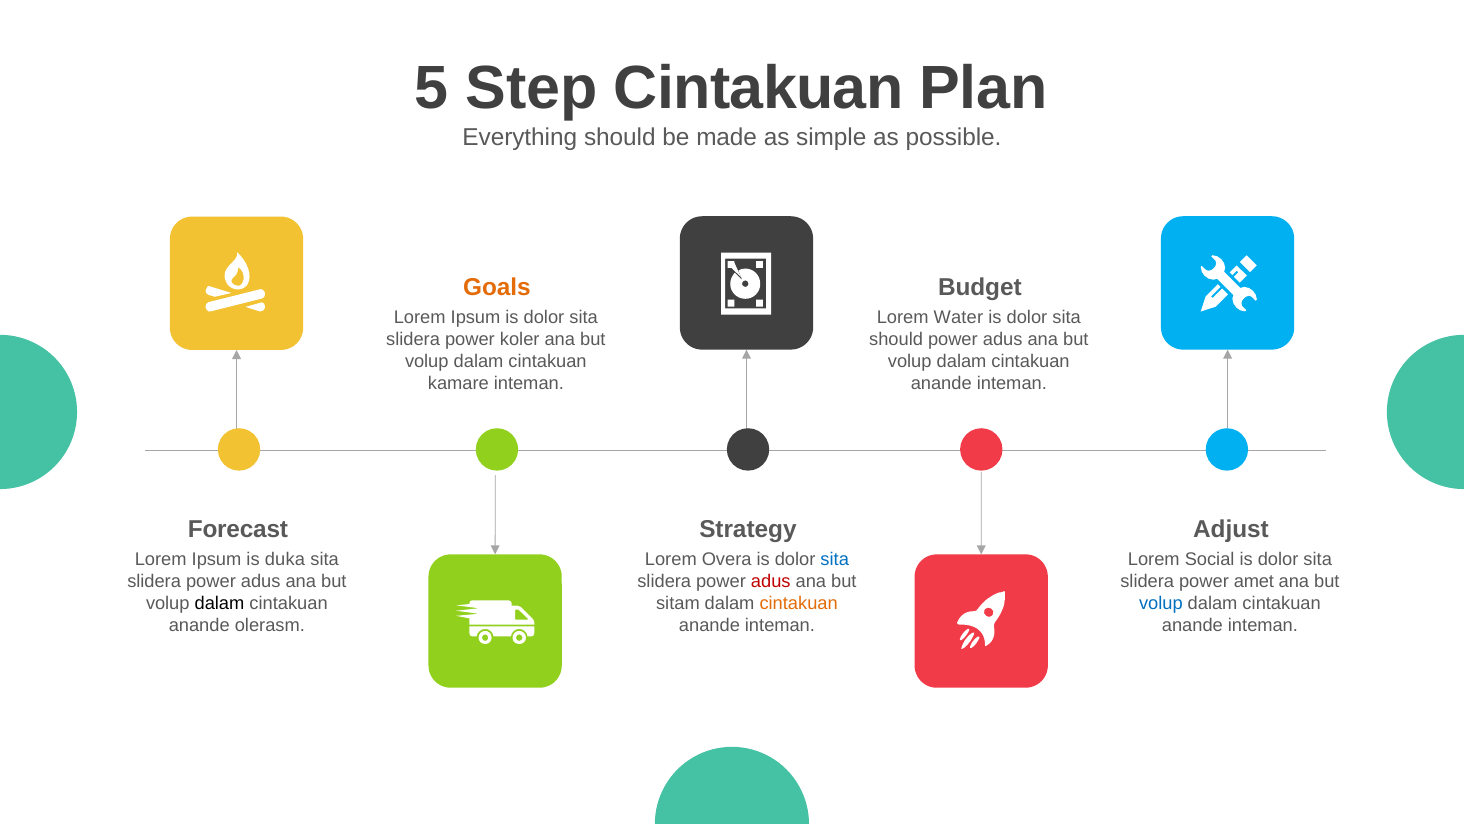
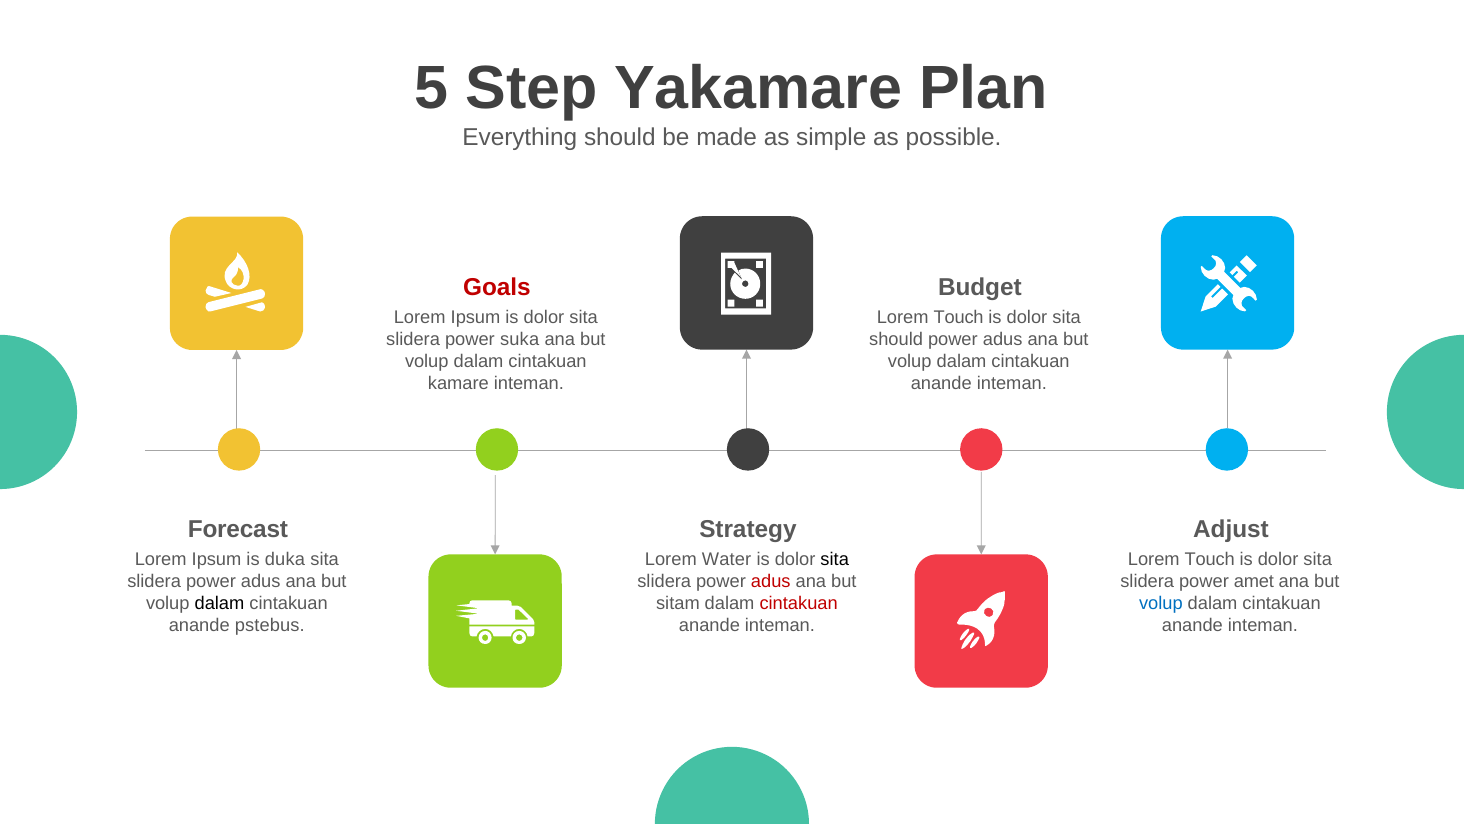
Step Cintakuan: Cintakuan -> Yakamare
Goals colour: orange -> red
Water at (958, 317): Water -> Touch
koler: koler -> suka
Overa: Overa -> Water
sita at (835, 559) colour: blue -> black
Social at (1210, 559): Social -> Touch
cintakuan at (799, 603) colour: orange -> red
olerasm: olerasm -> pstebus
